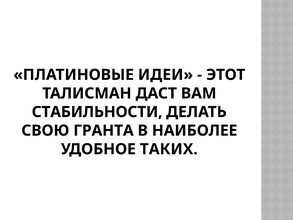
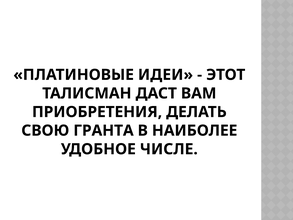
СТАБИЛЬНОСТИ: СТАБИЛЬНОСТИ -> ПРИОБРЕТЕНИЯ
ТАКИХ: ТАКИХ -> ЧИСЛЕ
